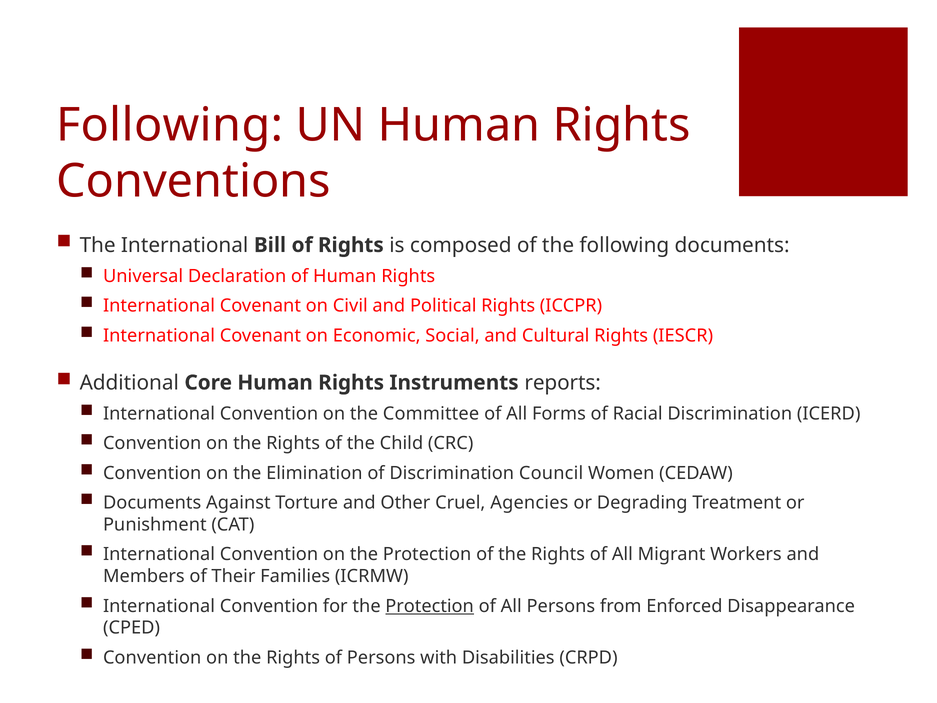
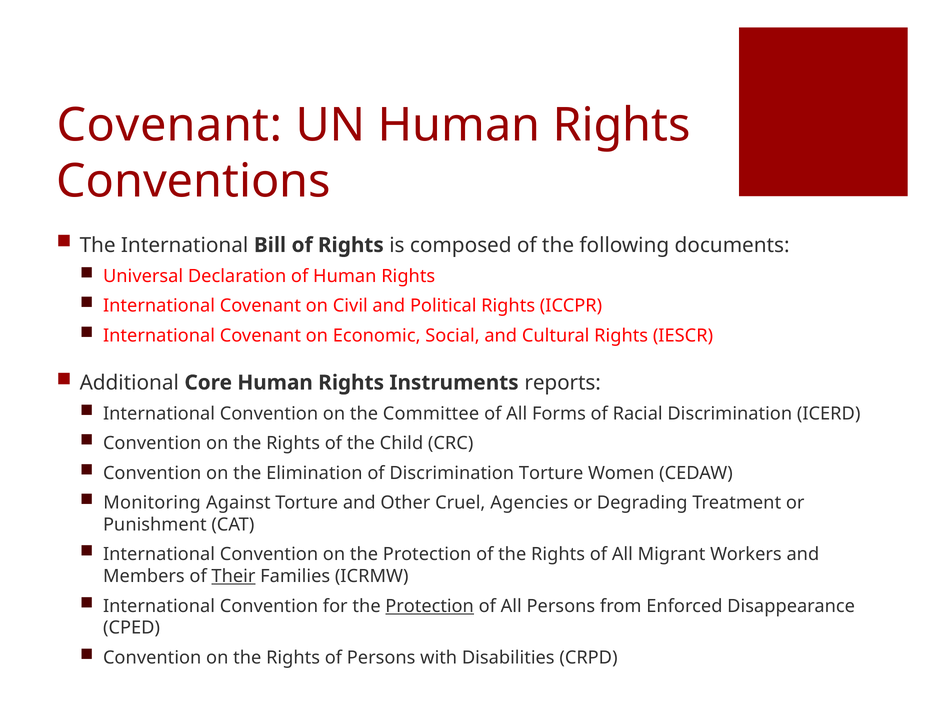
Following at (170, 125): Following -> Covenant
Discrimination Council: Council -> Torture
Documents at (152, 503): Documents -> Monitoring
Their underline: none -> present
